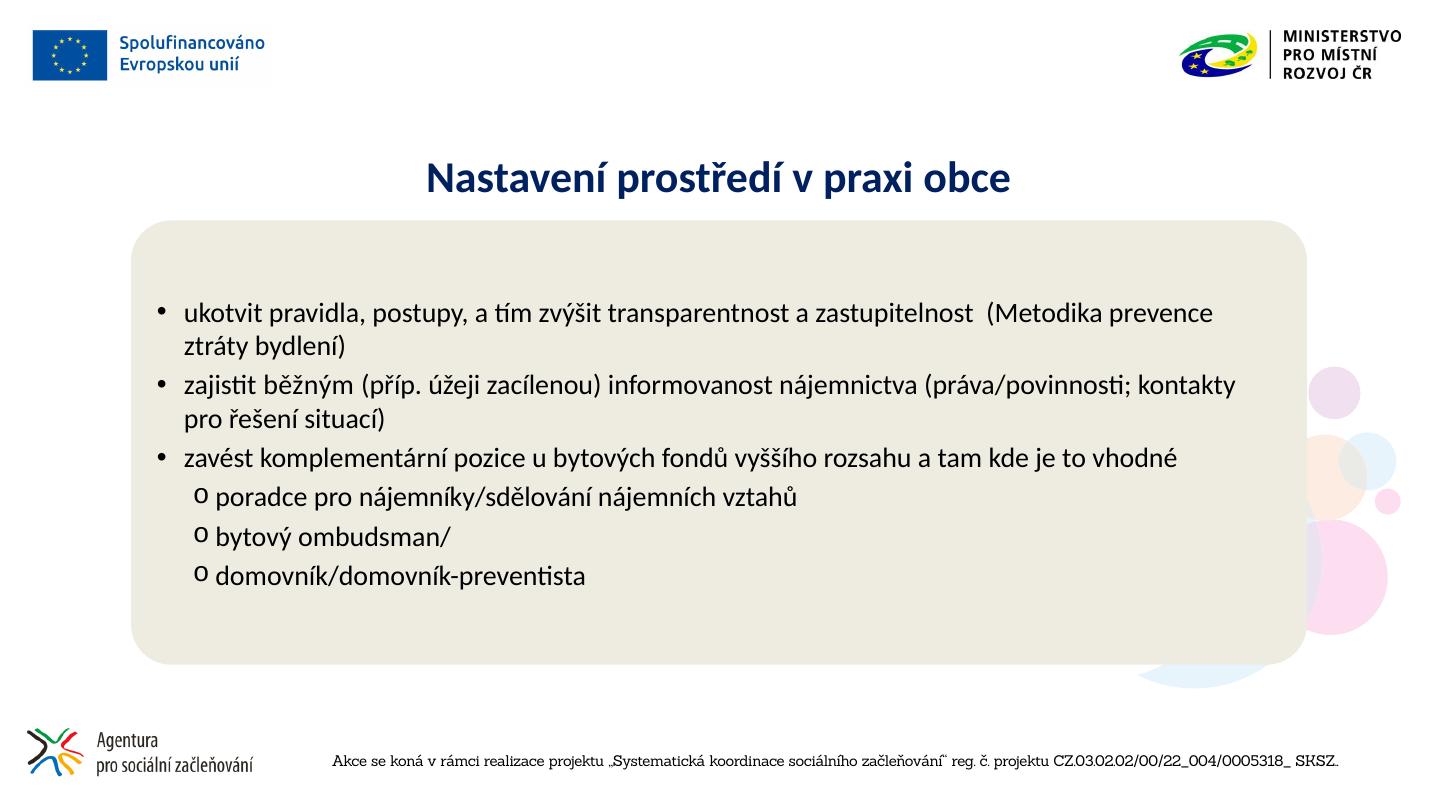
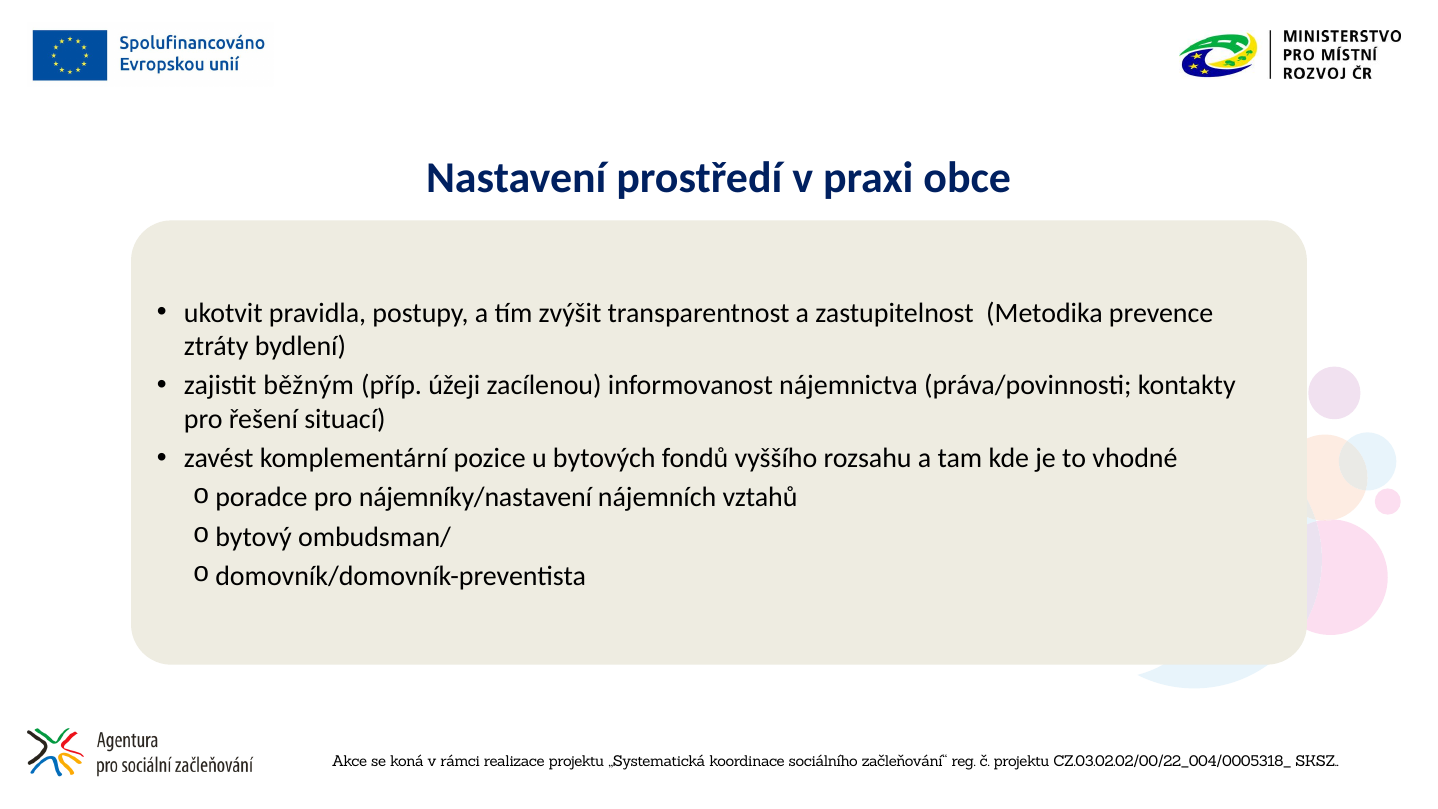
nájemníky/sdělování: nájemníky/sdělování -> nájemníky/nastavení
